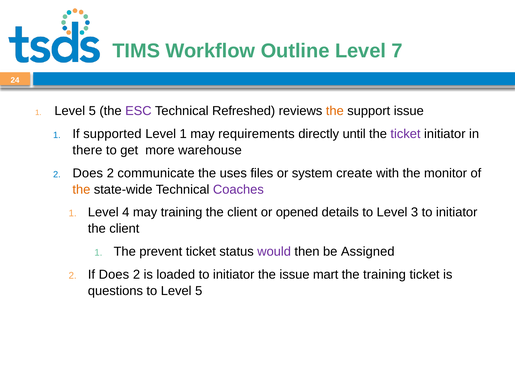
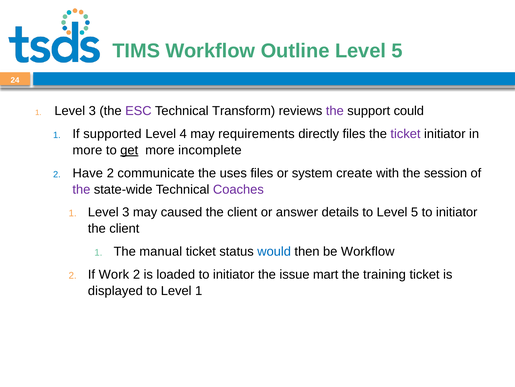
7 at (397, 51): 7 -> 5
5 at (92, 111): 5 -> 3
Refreshed: Refreshed -> Transform
the at (335, 111) colour: orange -> purple
support issue: issue -> could
Level 1: 1 -> 4
directly until: until -> files
there at (87, 150): there -> more
get underline: none -> present
warehouse: warehouse -> incomplete
2 Does: Does -> Have
monitor: monitor -> session
the at (81, 189) colour: orange -> purple
4 at (126, 212): 4 -> 3
may training: training -> caused
opened: opened -> answer
to Level 3: 3 -> 5
prevent: prevent -> manual
would colour: purple -> blue
be Assigned: Assigned -> Workflow
If Does: Does -> Work
questions: questions -> displayed
to Level 5: 5 -> 1
